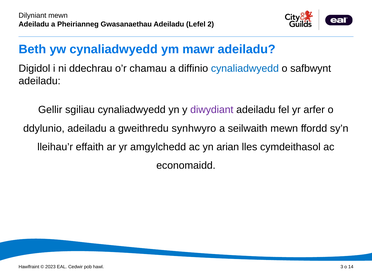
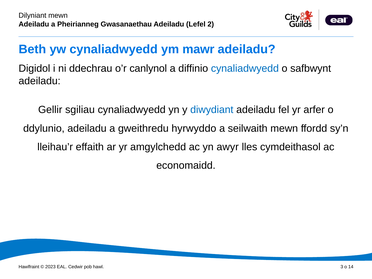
chamau: chamau -> canlynol
diwydiant colour: purple -> blue
synhwyro: synhwyro -> hyrwyddo
arian: arian -> awyr
